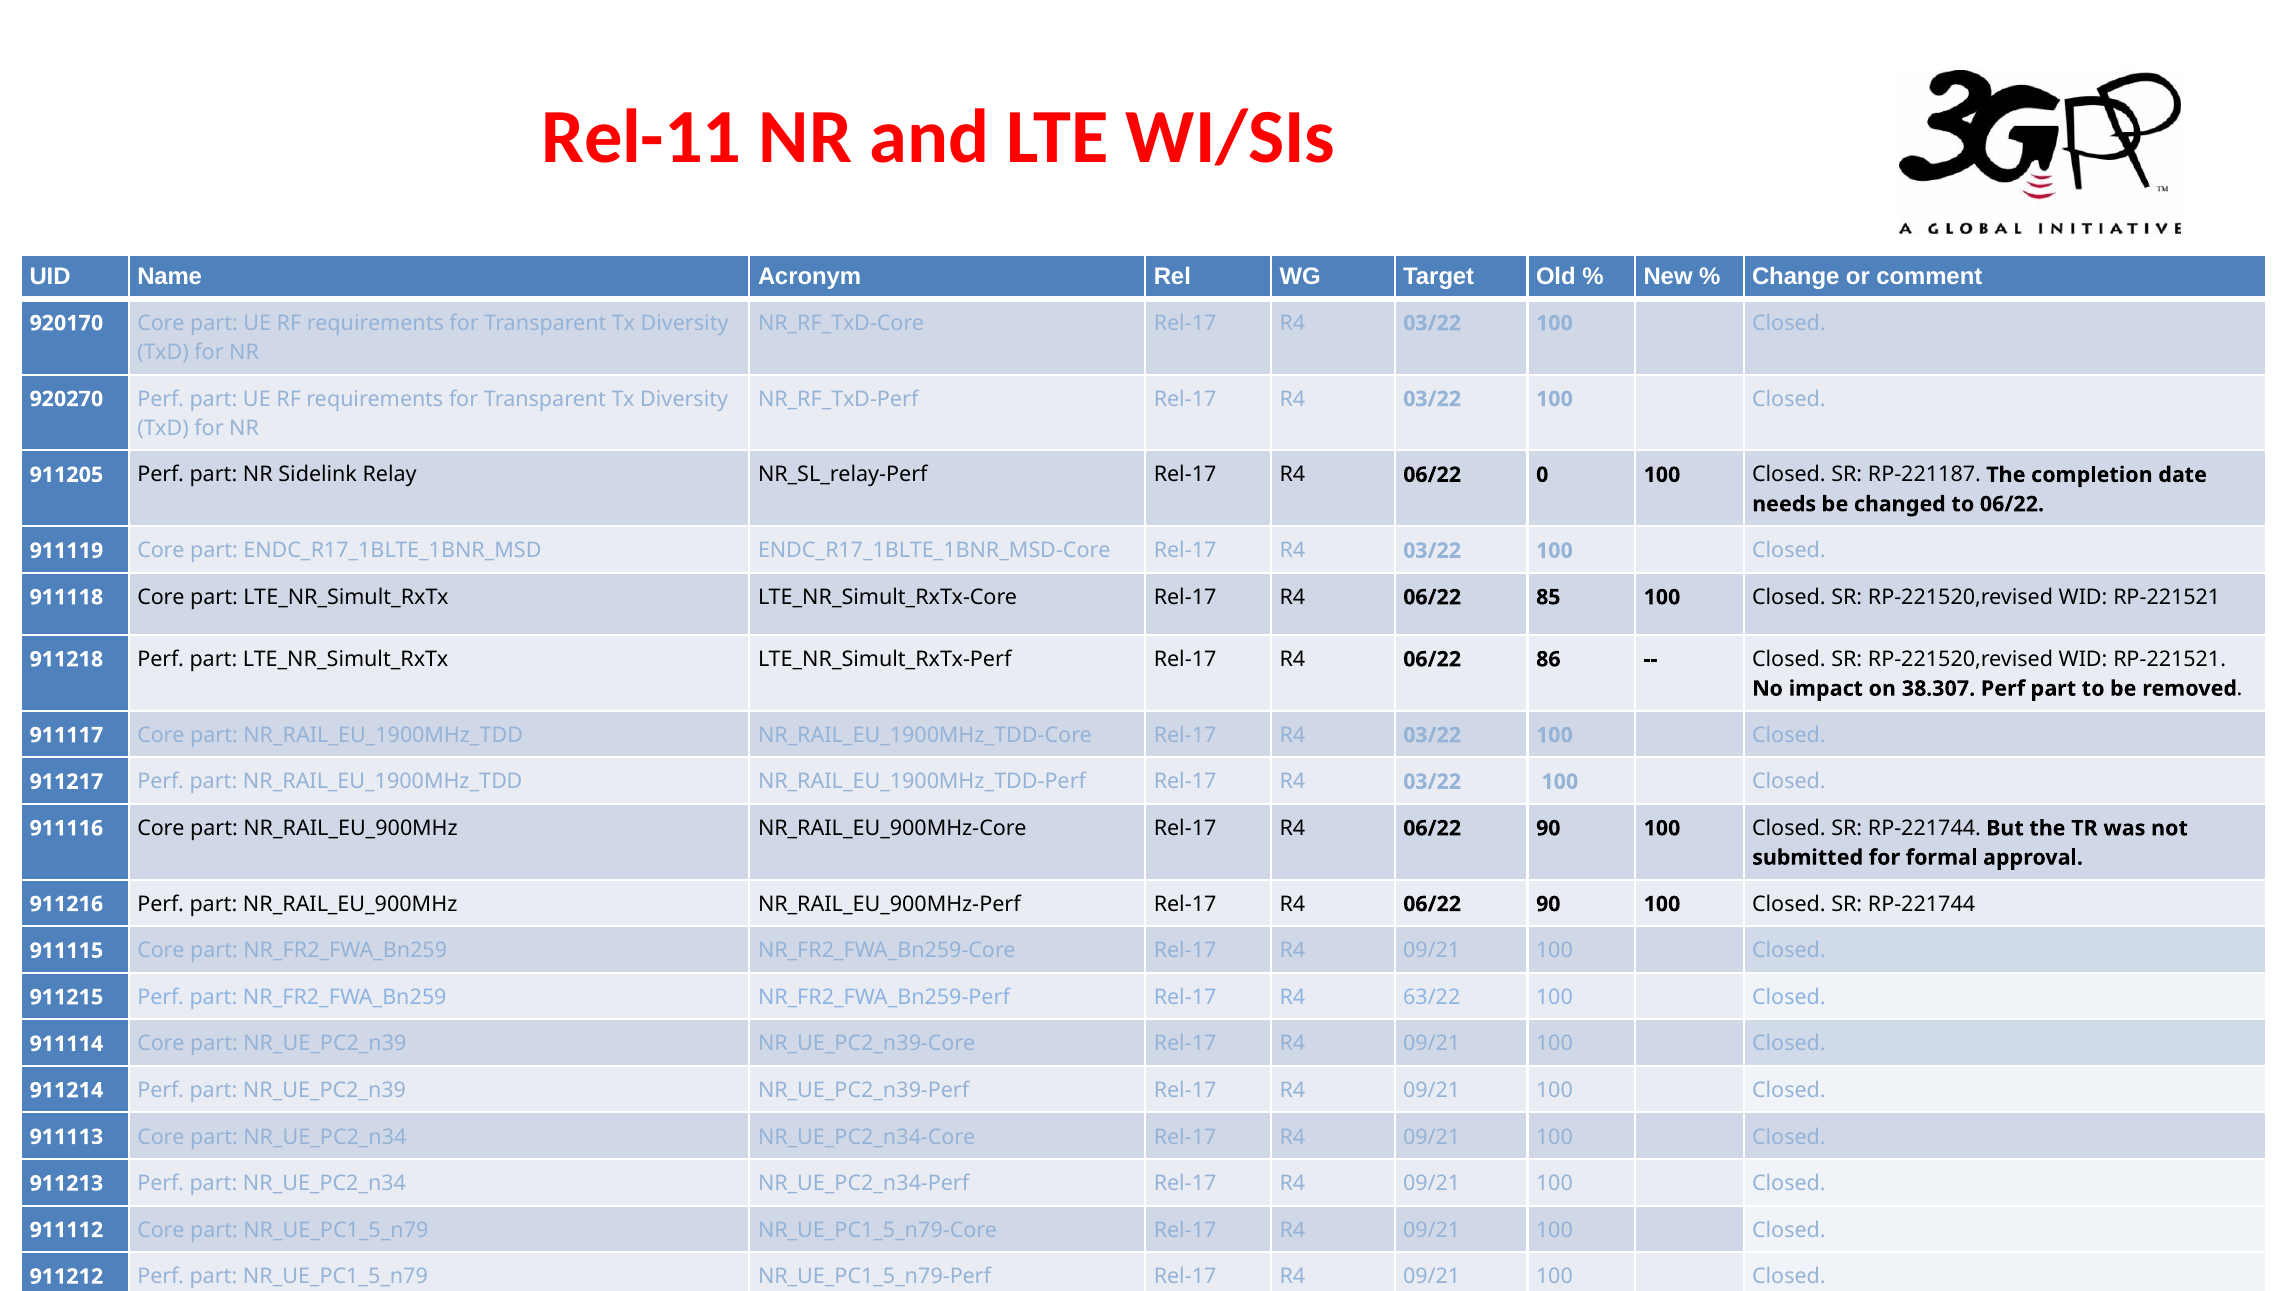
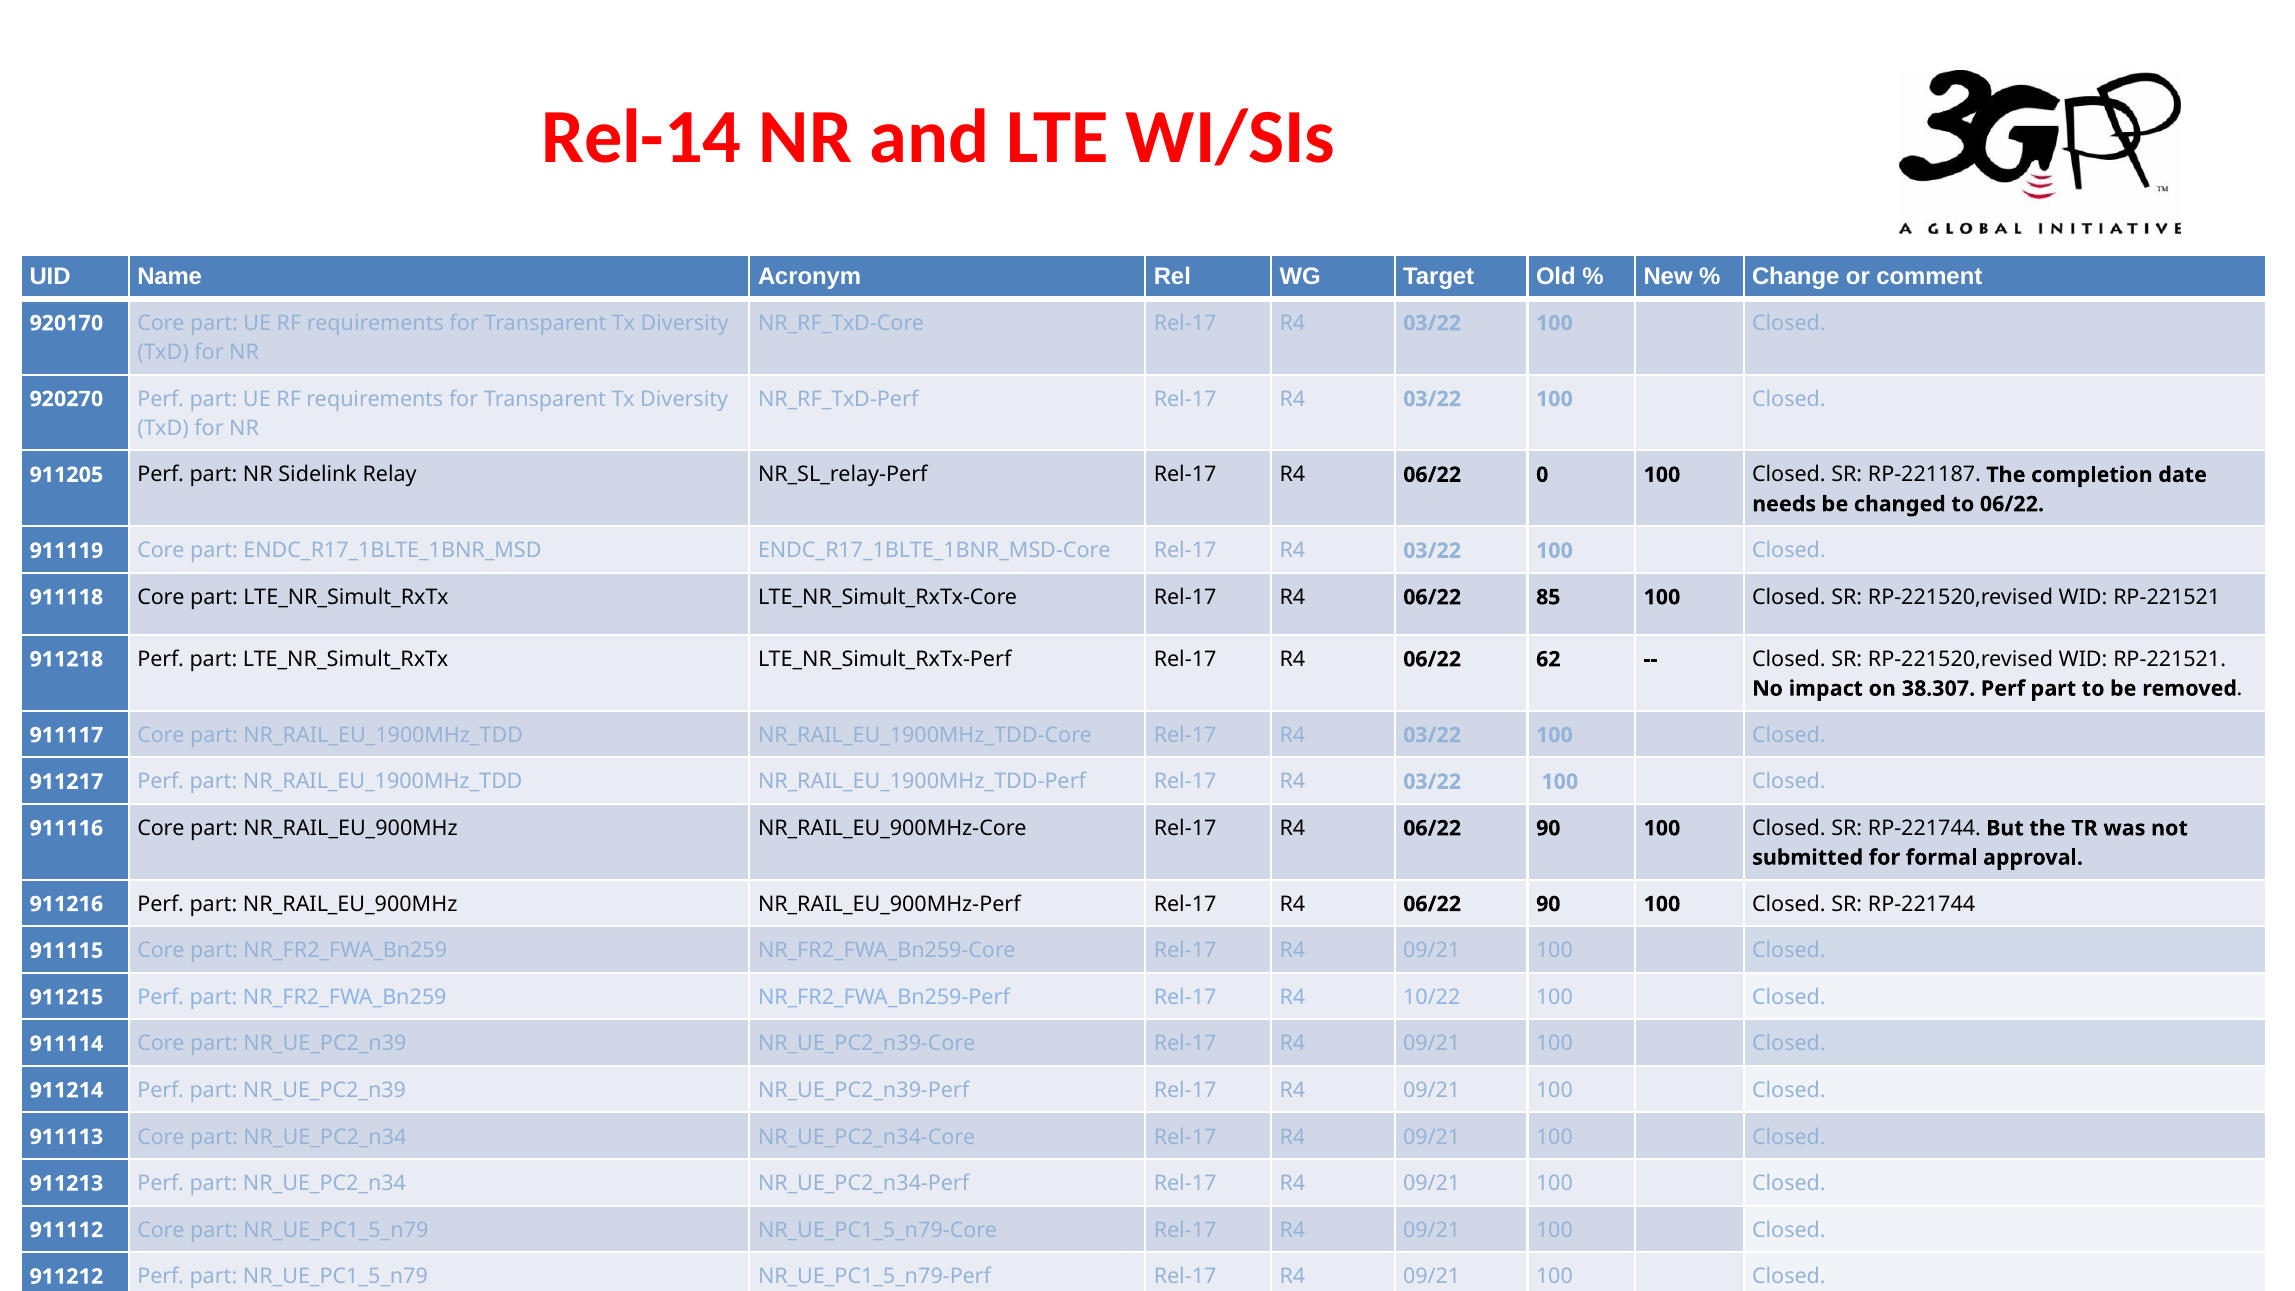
Rel-11: Rel-11 -> Rel-14
86: 86 -> 62
63/22: 63/22 -> 10/22
